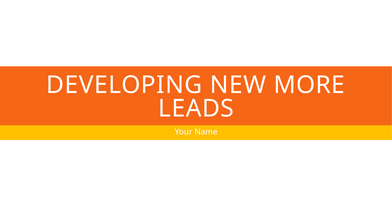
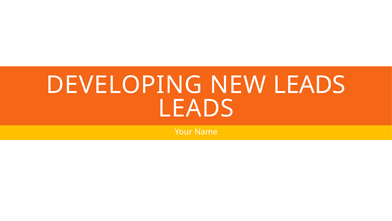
NEW MORE: MORE -> LEADS
